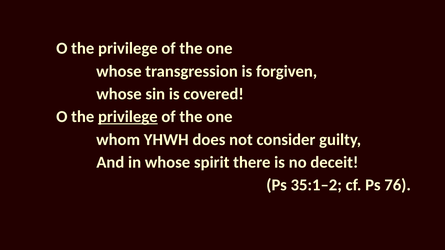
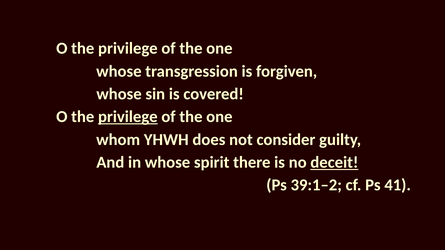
deceit underline: none -> present
35:1–2: 35:1–2 -> 39:1–2
76: 76 -> 41
